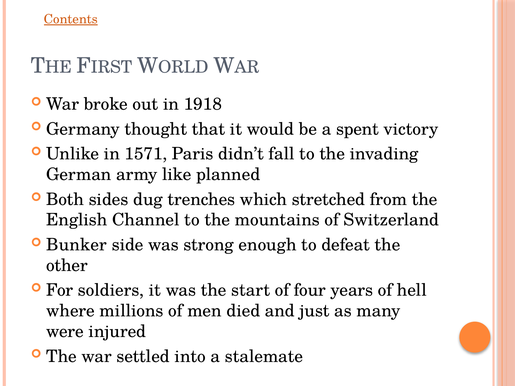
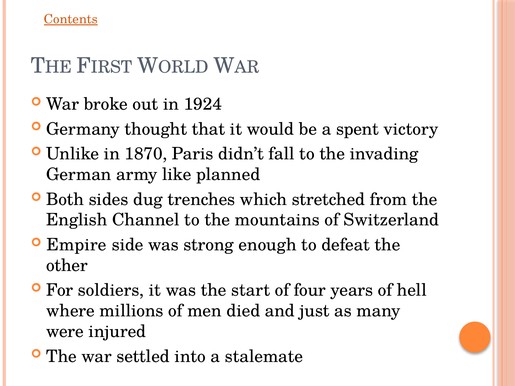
1918: 1918 -> 1924
1571: 1571 -> 1870
Bunker: Bunker -> Empire
